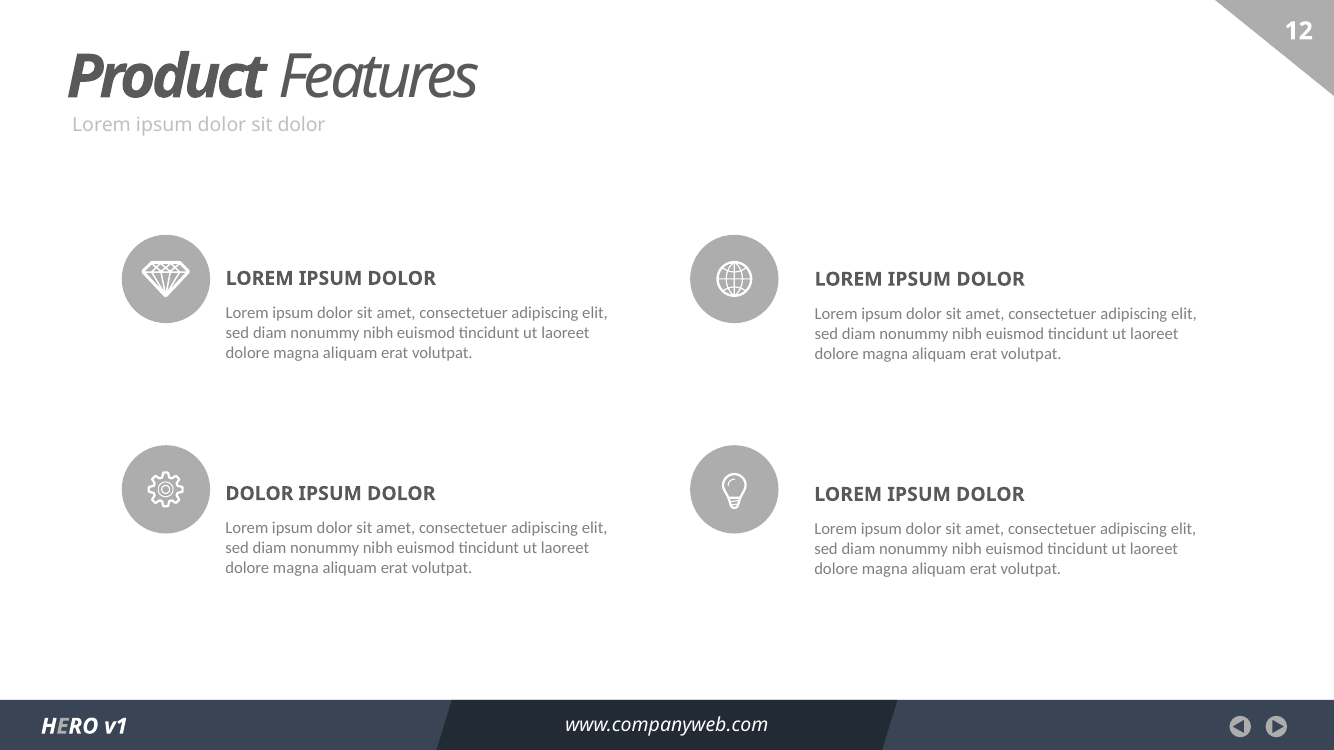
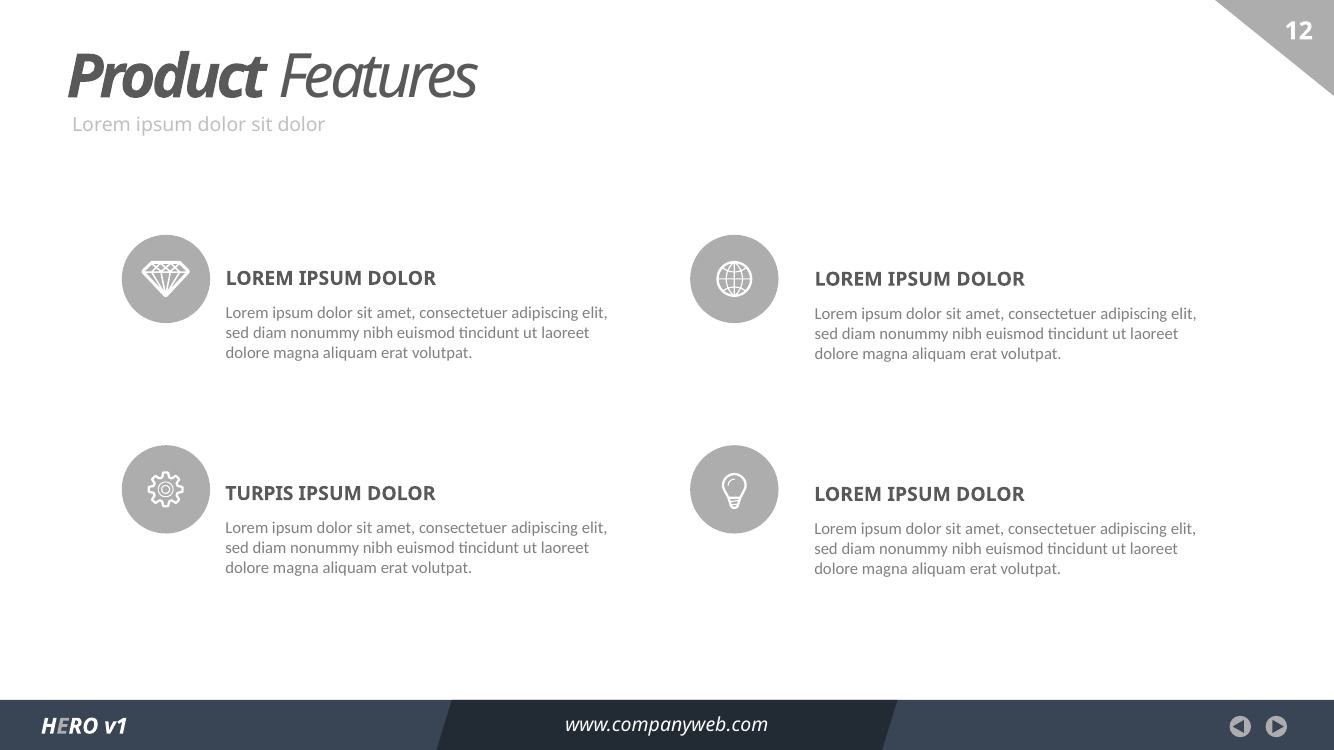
DOLOR at (259, 494): DOLOR -> TURPIS
